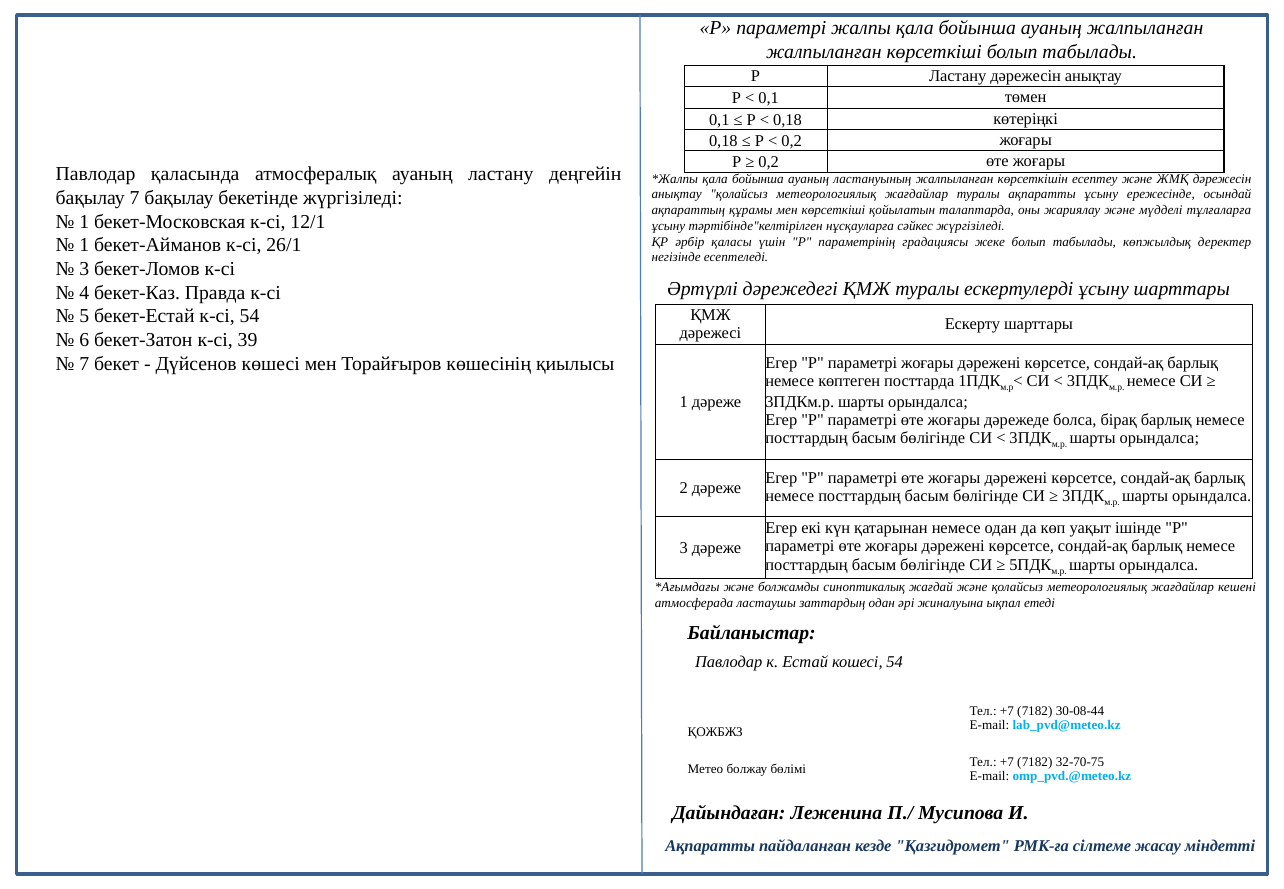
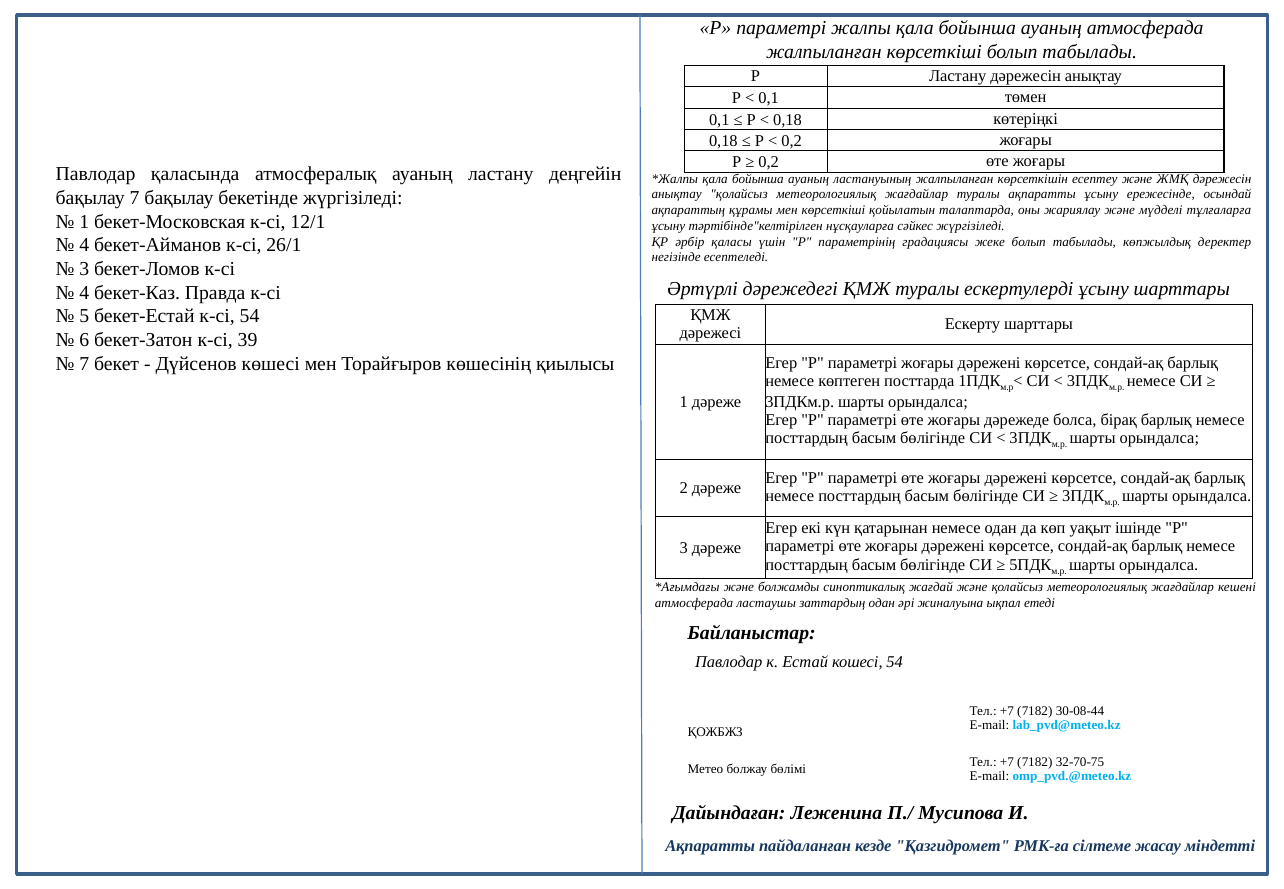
ауаның жалпыланған: жалпыланған -> атмосферада
1 at (84, 245): 1 -> 4
